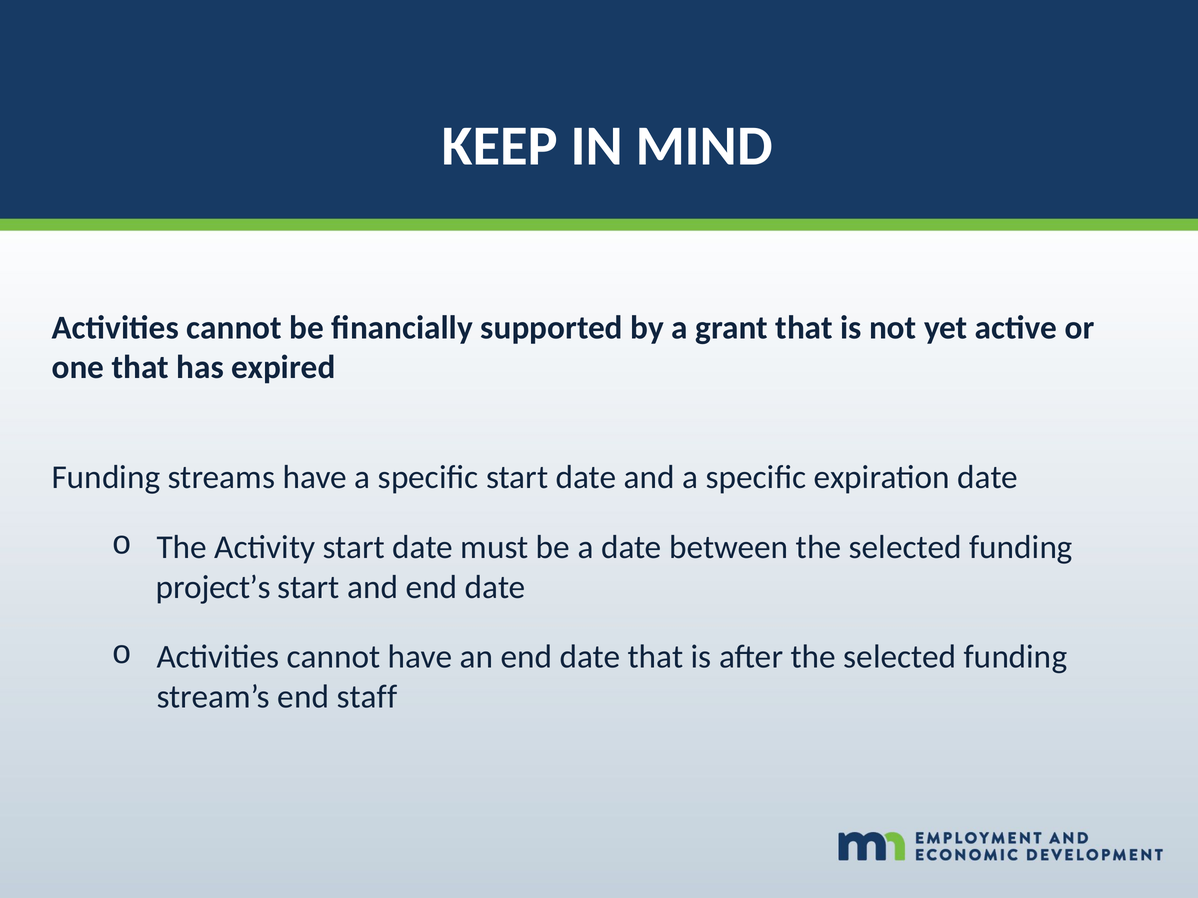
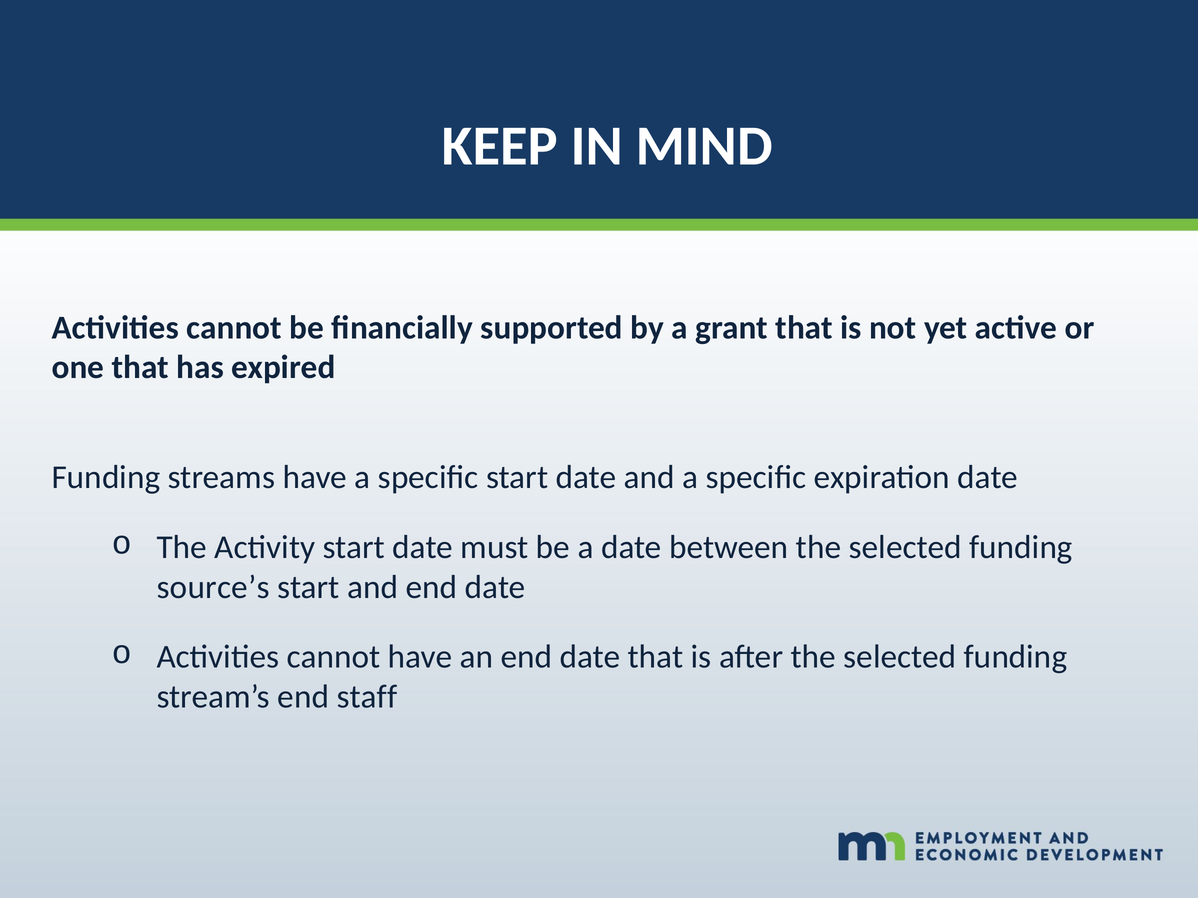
project’s: project’s -> source’s
